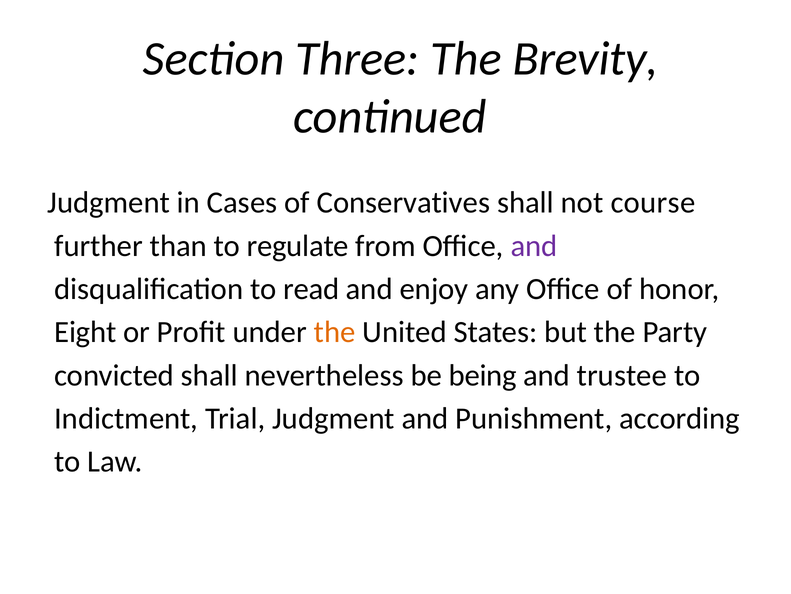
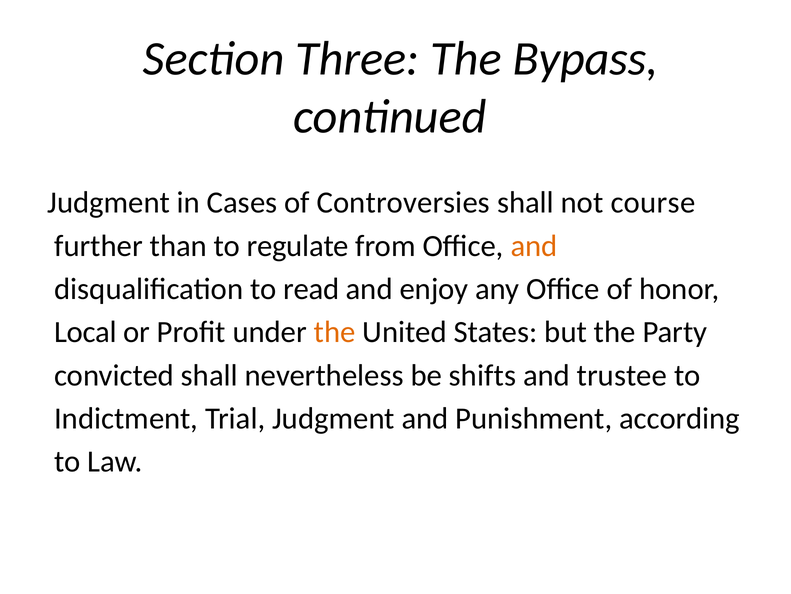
Brevity: Brevity -> Bypass
Conservatives: Conservatives -> Controversies
and at (534, 246) colour: purple -> orange
Eight: Eight -> Local
being: being -> shifts
